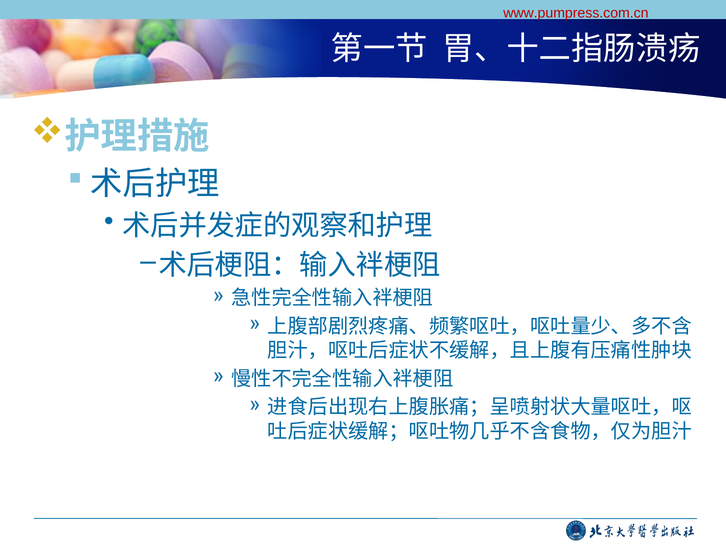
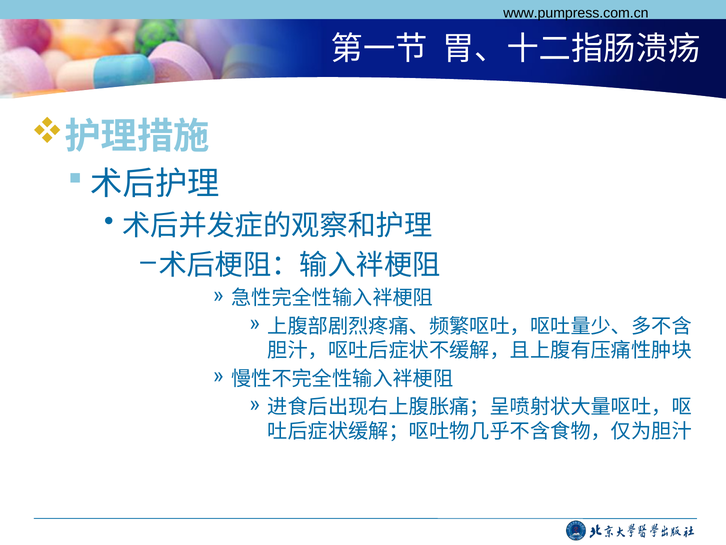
www.pumpress.com.cn colour: red -> black
